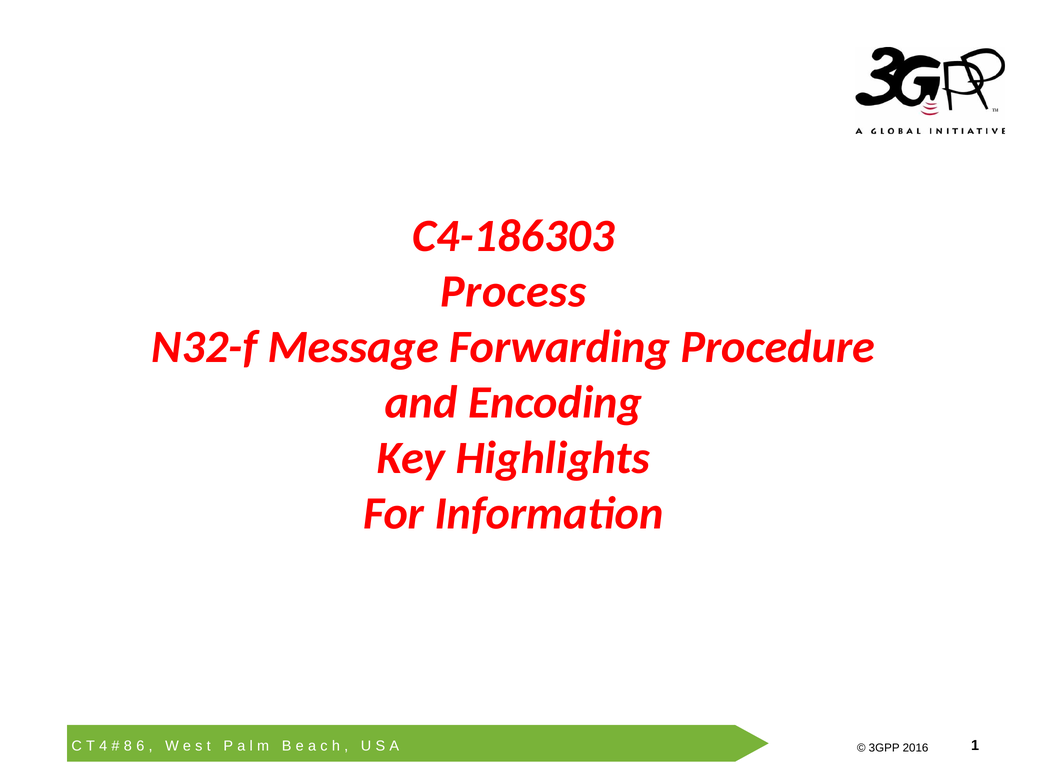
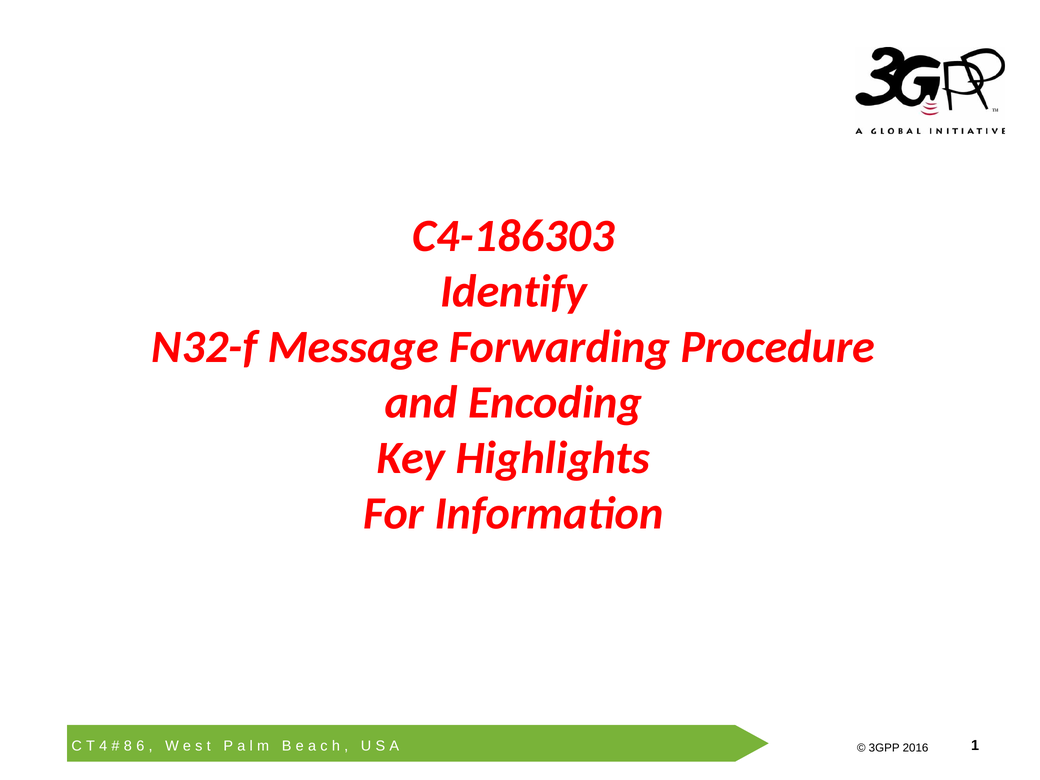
Process: Process -> Identify
